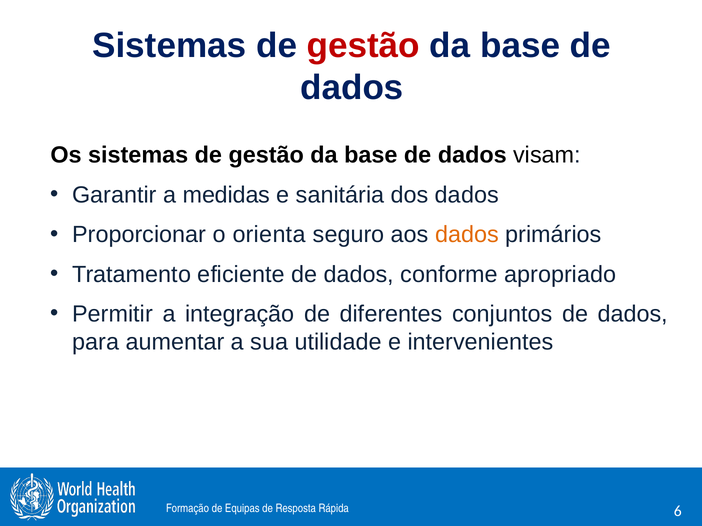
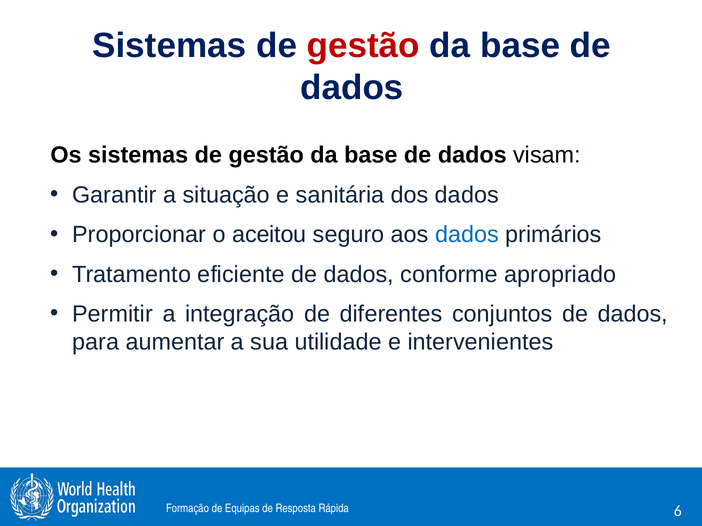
medidas: medidas -> situação
orienta: orienta -> aceitou
dados at (467, 235) colour: orange -> blue
